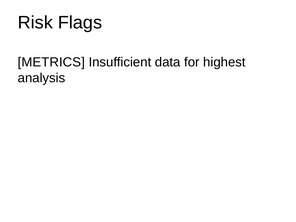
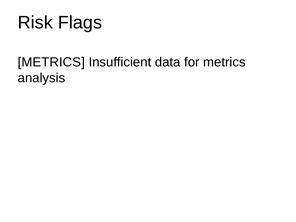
for highest: highest -> metrics
